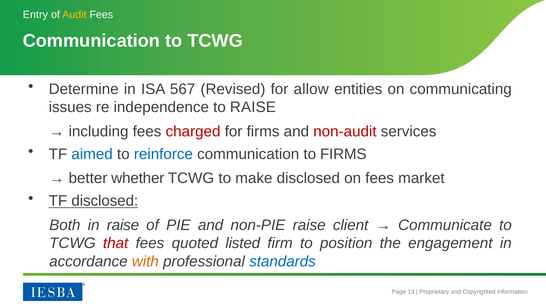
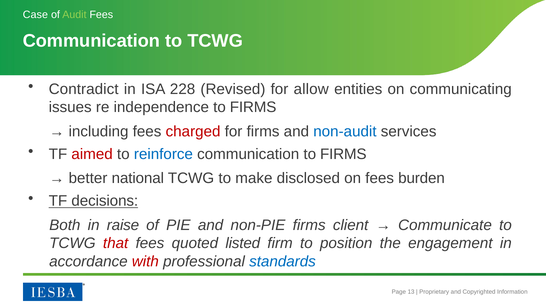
Entry: Entry -> Case
Audit colour: yellow -> light green
Determine: Determine -> Contradict
567: 567 -> 228
independence to RAISE: RAISE -> FIRMS
non-audit colour: red -> blue
aimed colour: blue -> red
whether: whether -> national
market: market -> burden
TF disclosed: disclosed -> decisions
non-PIE raise: raise -> firms
with colour: orange -> red
